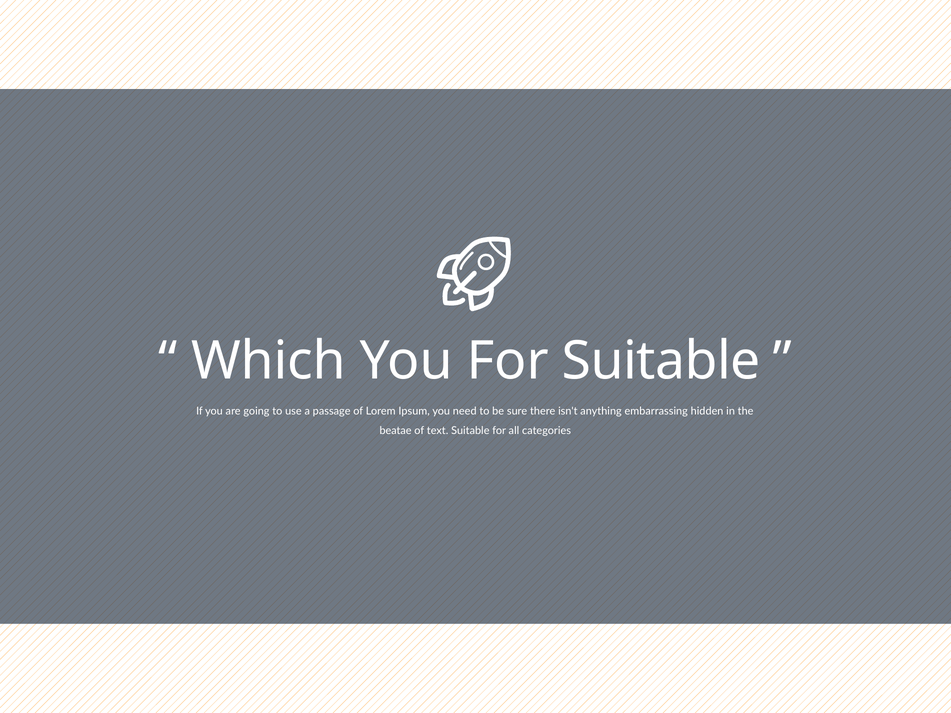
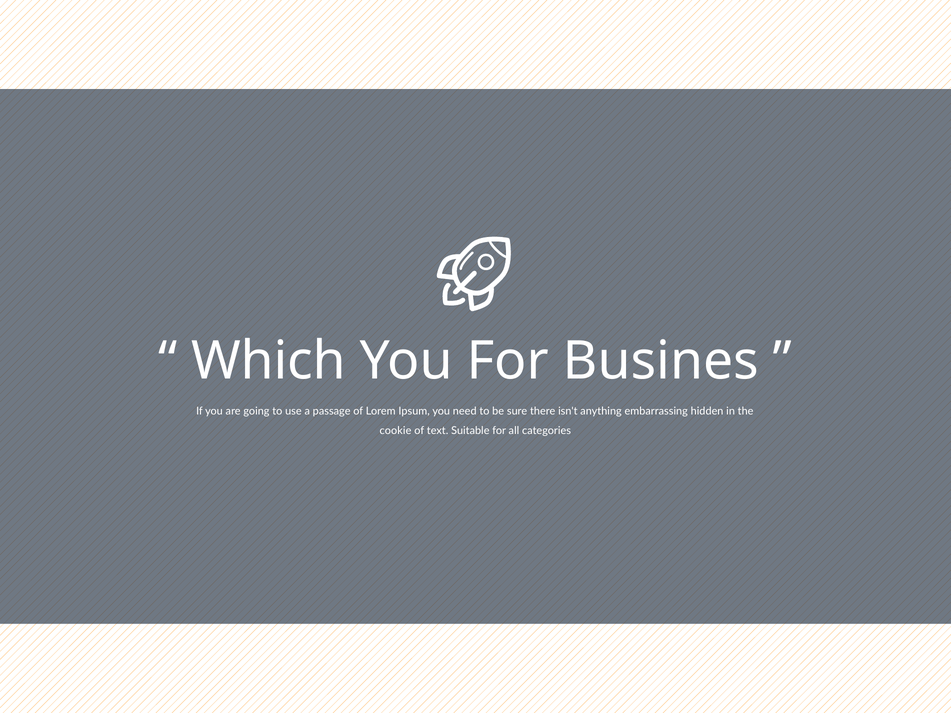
For Suitable: Suitable -> Busines
beatae: beatae -> cookie
